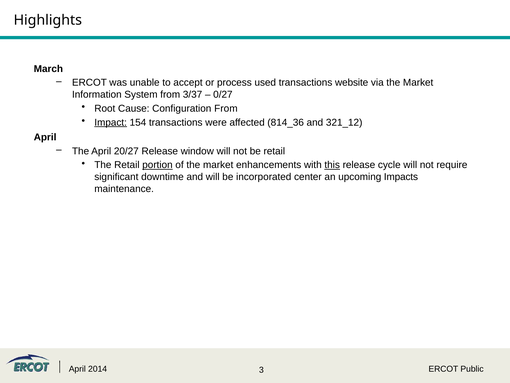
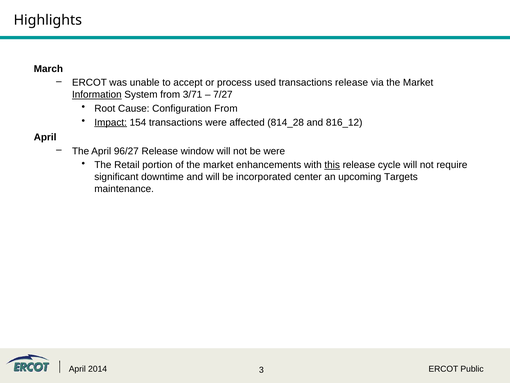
transactions website: website -> release
Information underline: none -> present
3/37: 3/37 -> 3/71
0/27: 0/27 -> 7/27
814_36: 814_36 -> 814_28
321_12: 321_12 -> 816_12
20/27: 20/27 -> 96/27
be retail: retail -> were
portion underline: present -> none
Impacts: Impacts -> Targets
